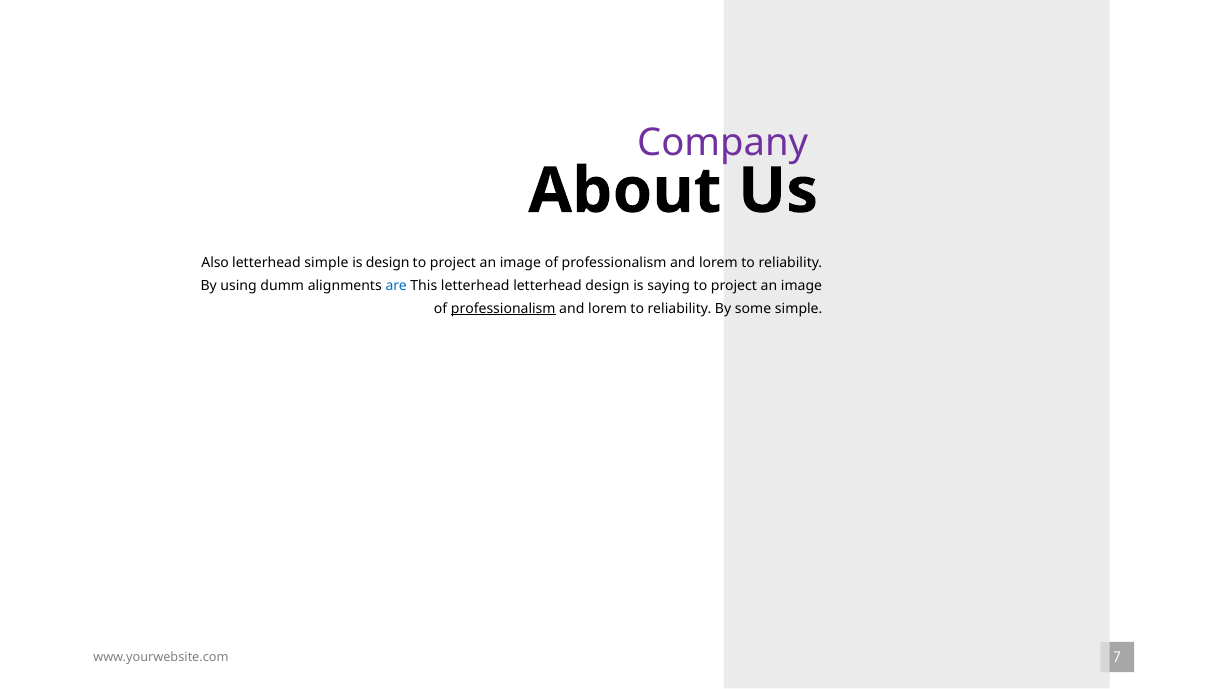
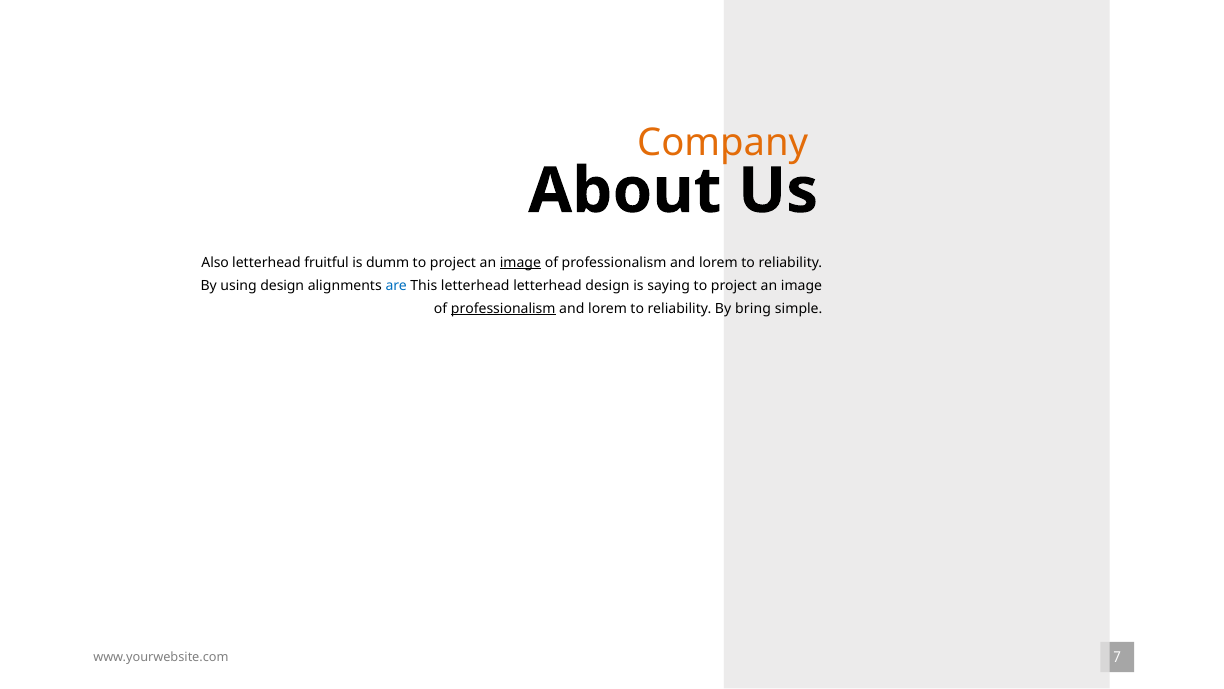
Company colour: purple -> orange
letterhead simple: simple -> fruitful
is design: design -> dumm
image at (520, 262) underline: none -> present
using dumm: dumm -> design
some: some -> bring
